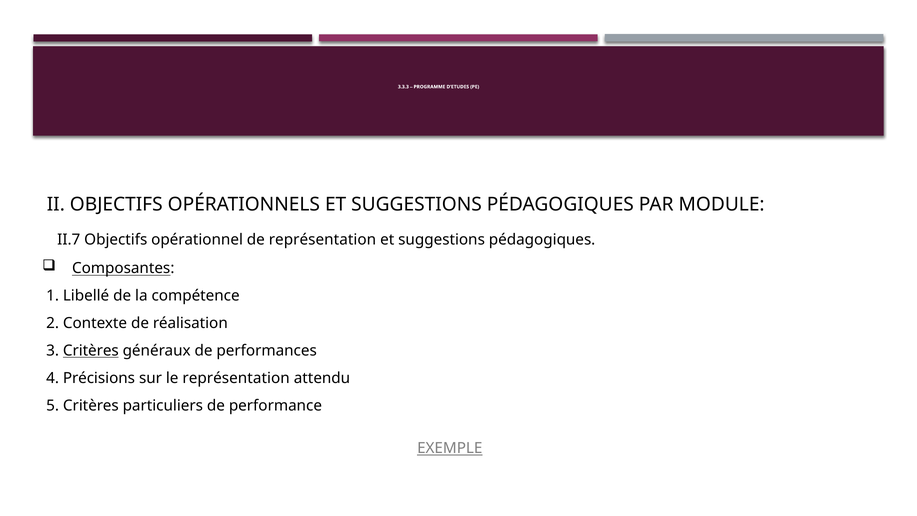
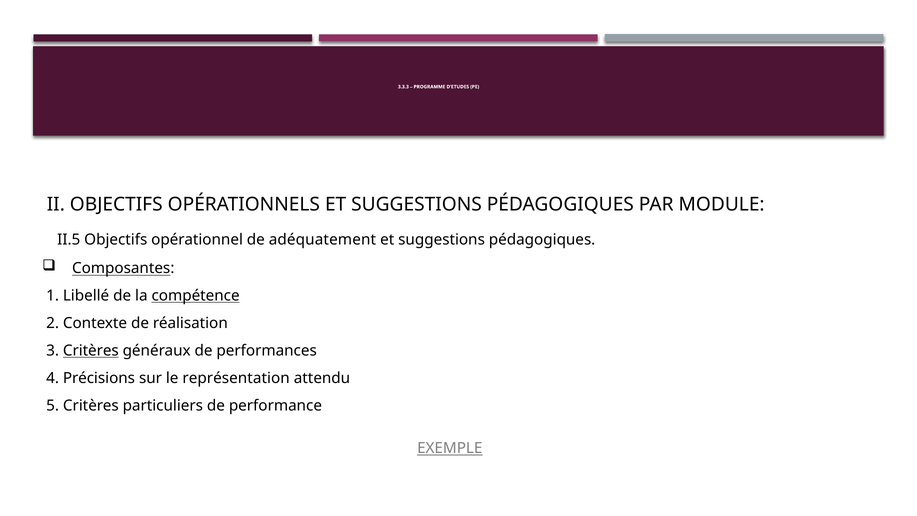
II.7: II.7 -> II.5
de représentation: représentation -> adéquatement
compétence underline: none -> present
